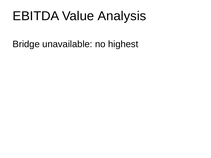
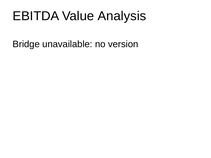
highest: highest -> version
